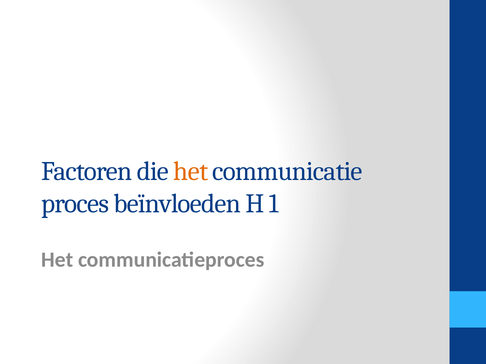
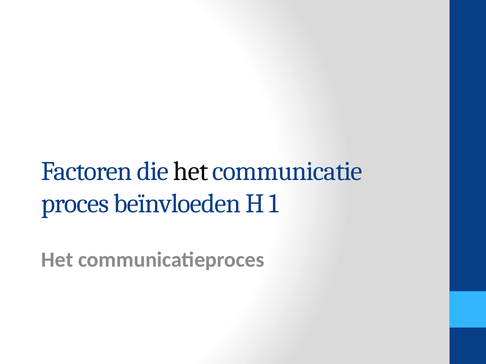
het at (191, 171) colour: orange -> black
